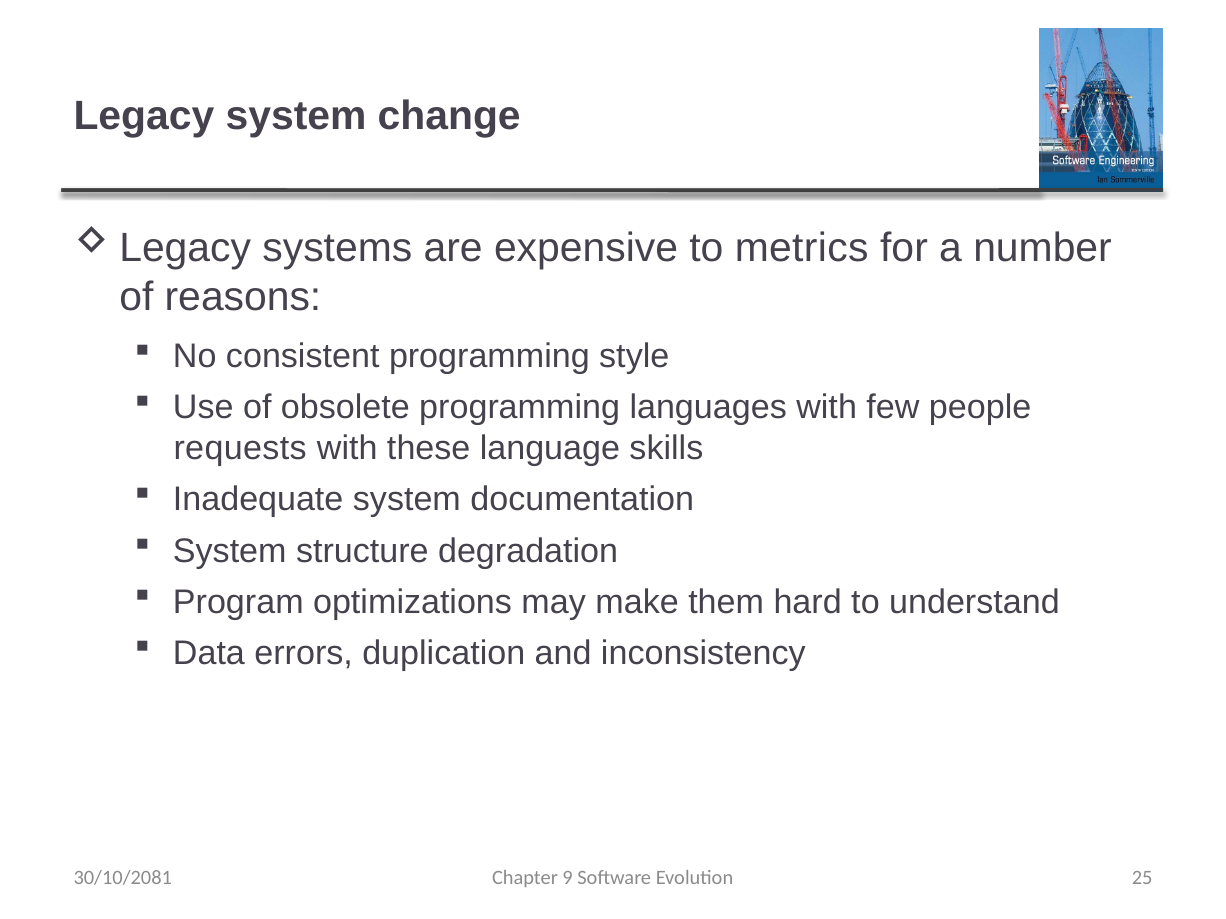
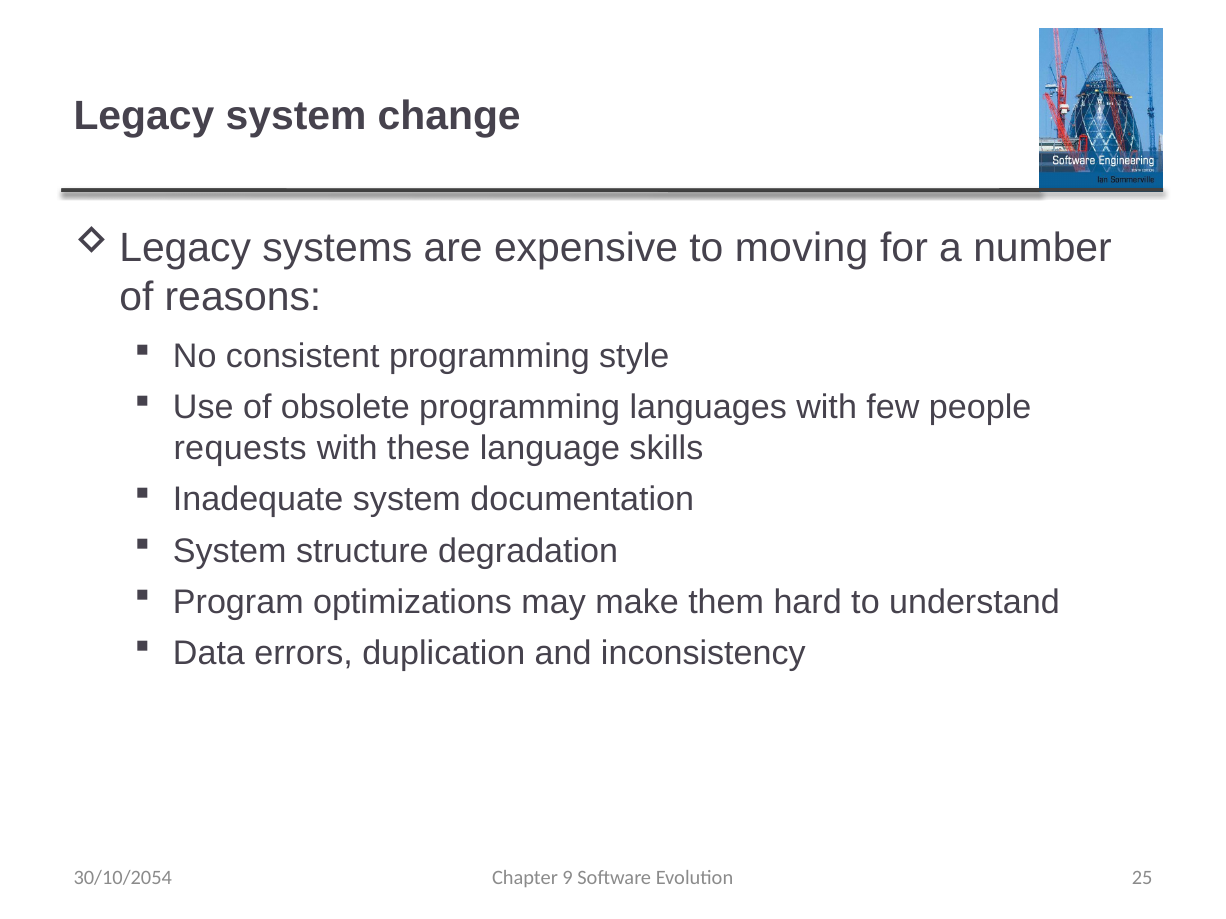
metrics: metrics -> moving
30/10/2081: 30/10/2081 -> 30/10/2054
